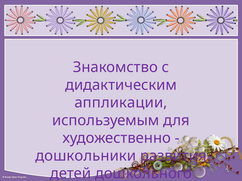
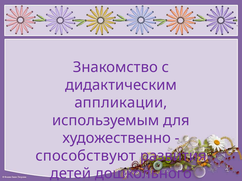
дошкольники: дошкольники -> способствуют
